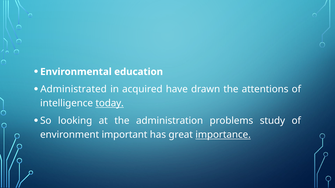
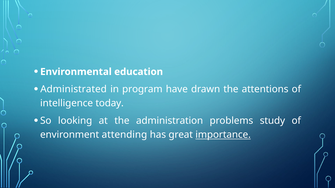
acquired: acquired -> program
today underline: present -> none
important: important -> attending
